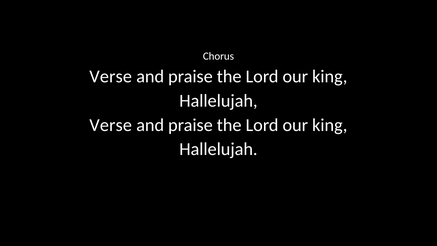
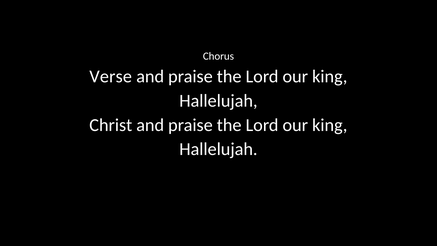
Verse at (111, 125): Verse -> Christ
